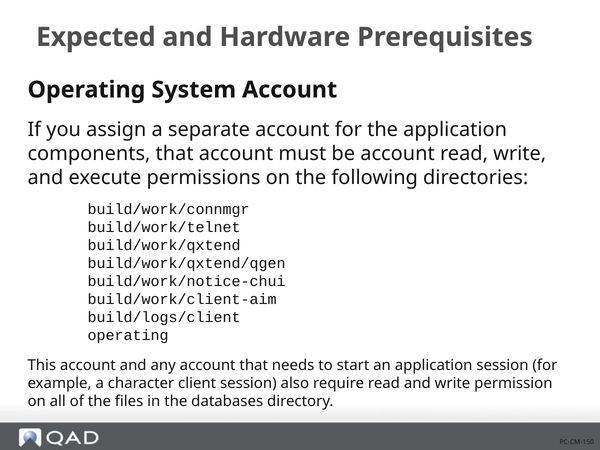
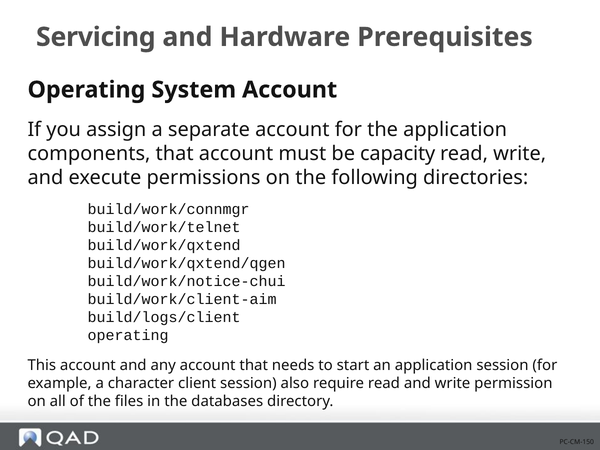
Expected: Expected -> Servicing
be account: account -> capacity
